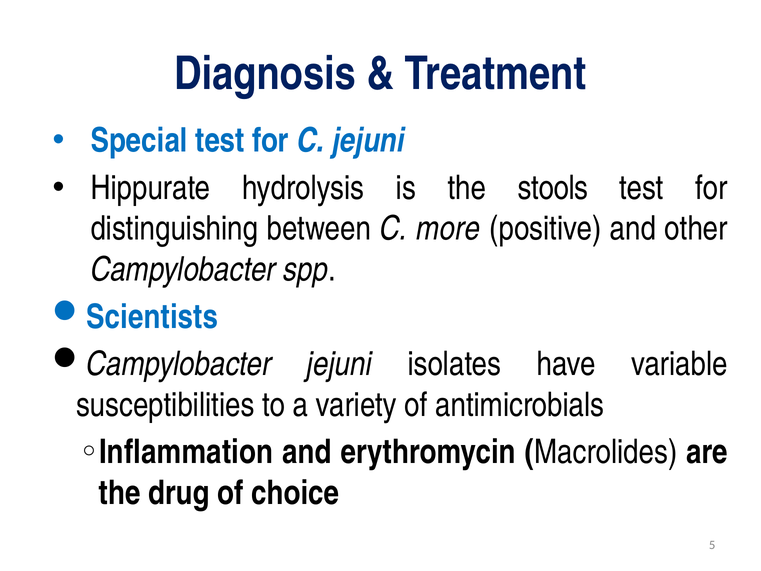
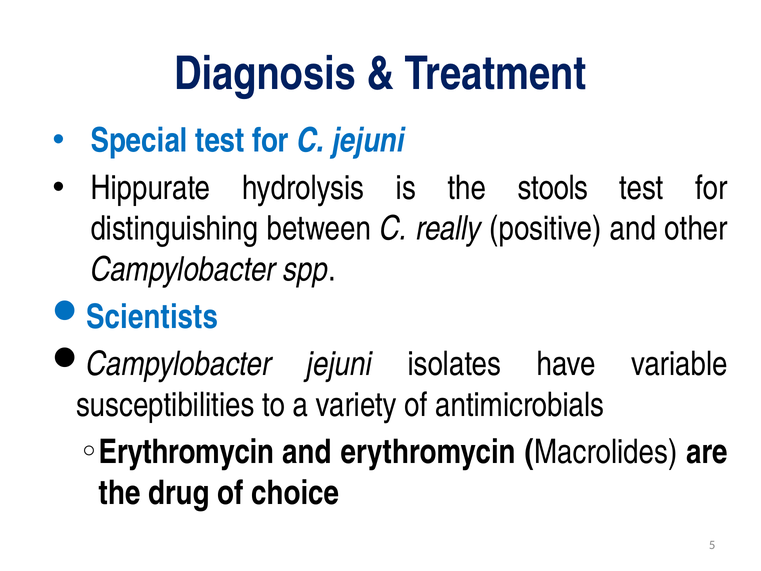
more: more -> really
Inflammation at (186, 452): Inflammation -> Erythromycin
